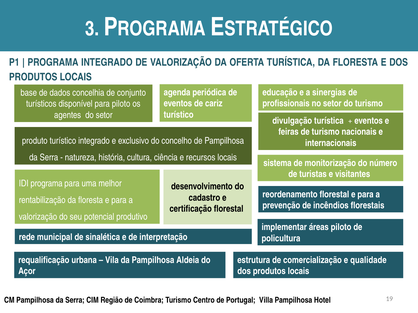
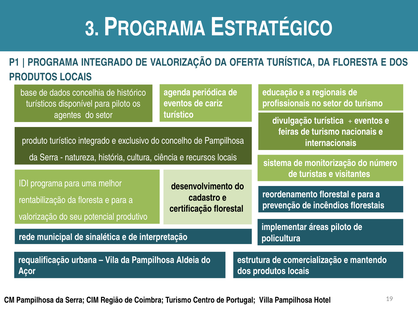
sinergias: sinergias -> regionais
conjunto: conjunto -> histórico
qualidade: qualidade -> mantendo
